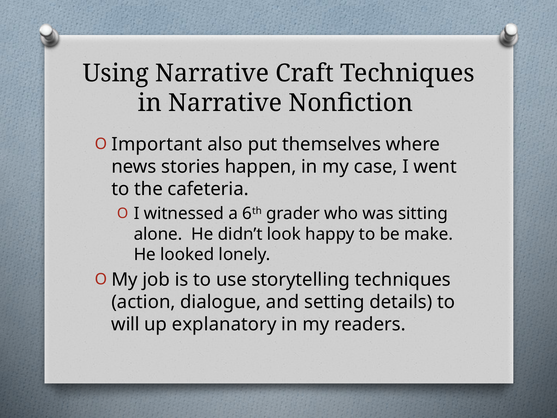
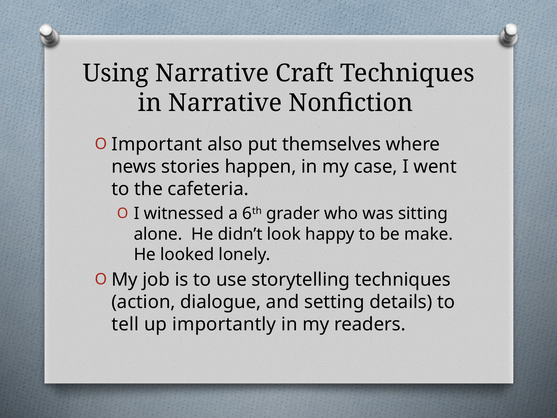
will: will -> tell
explanatory: explanatory -> importantly
